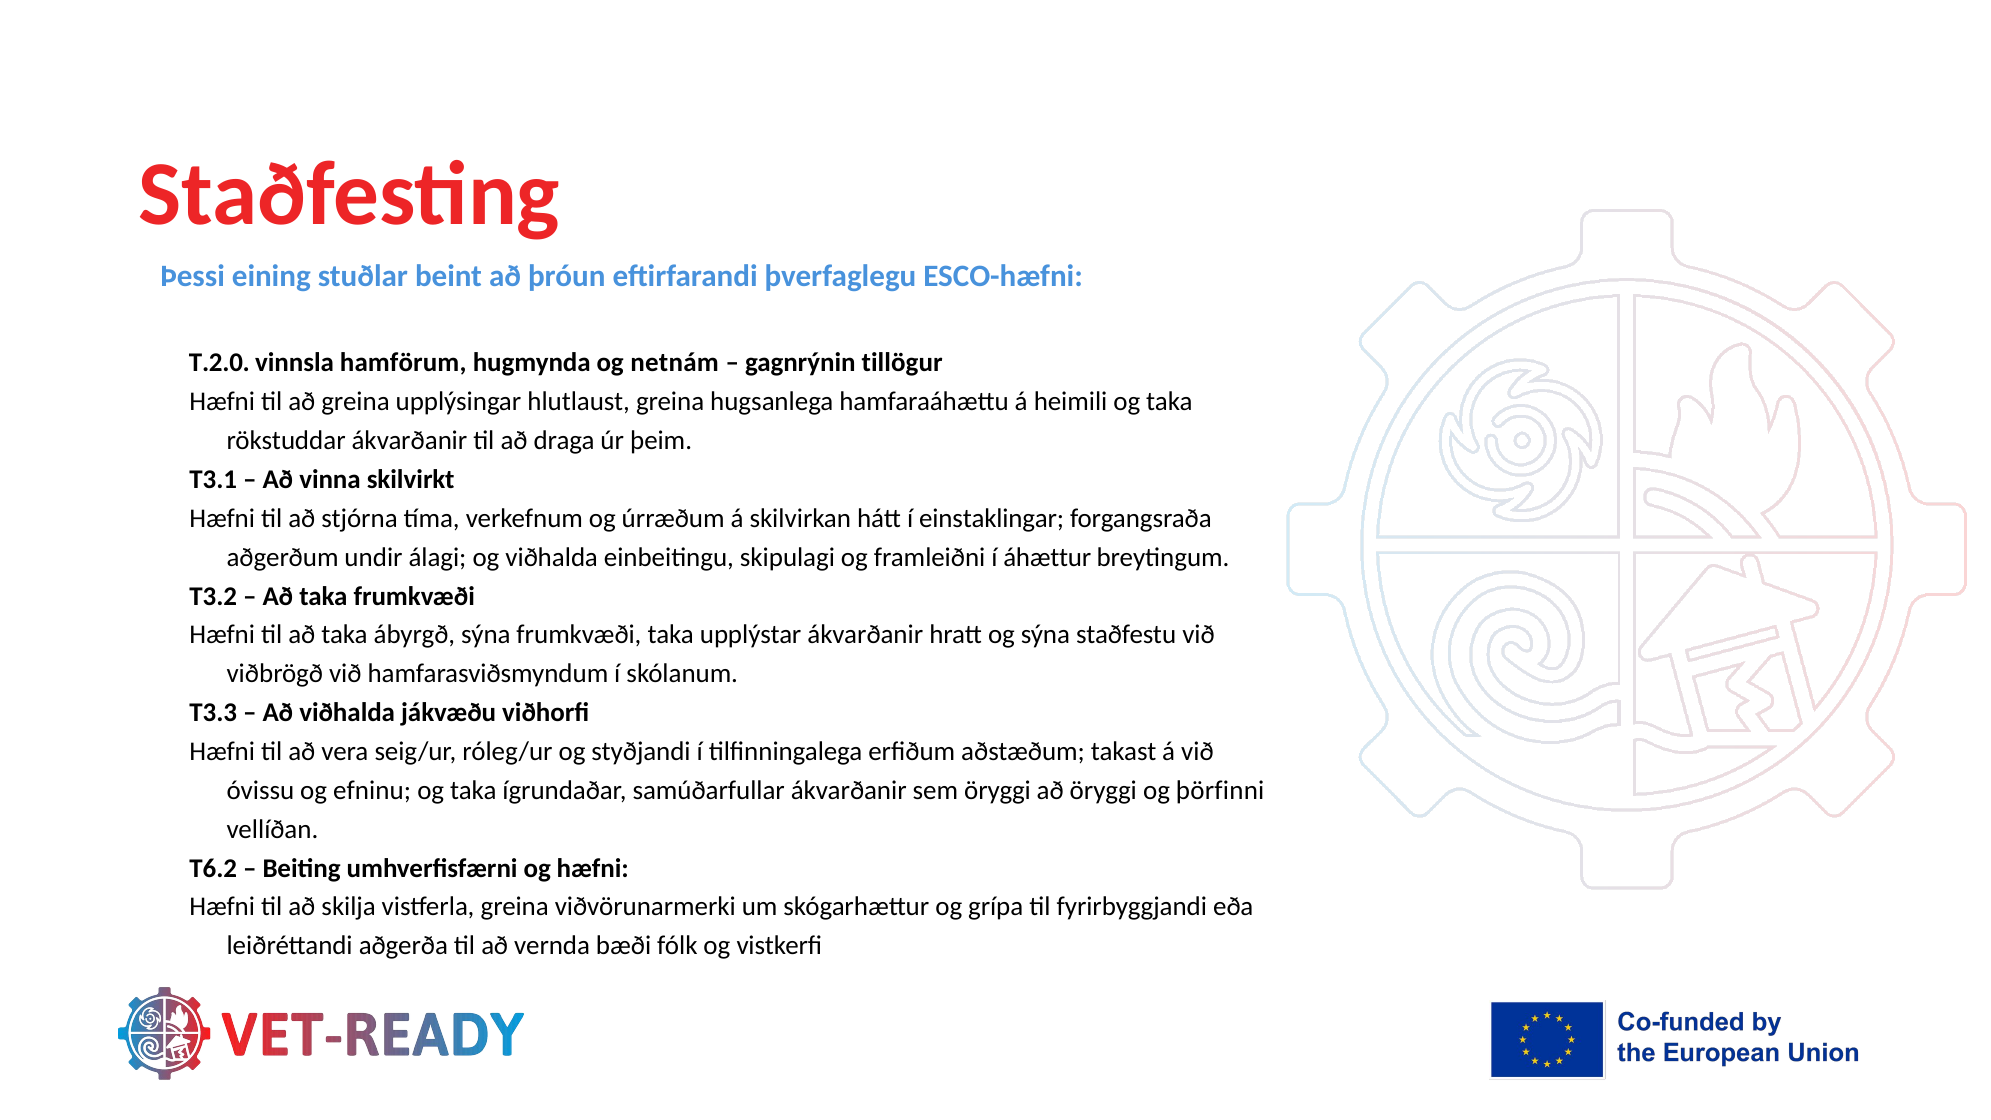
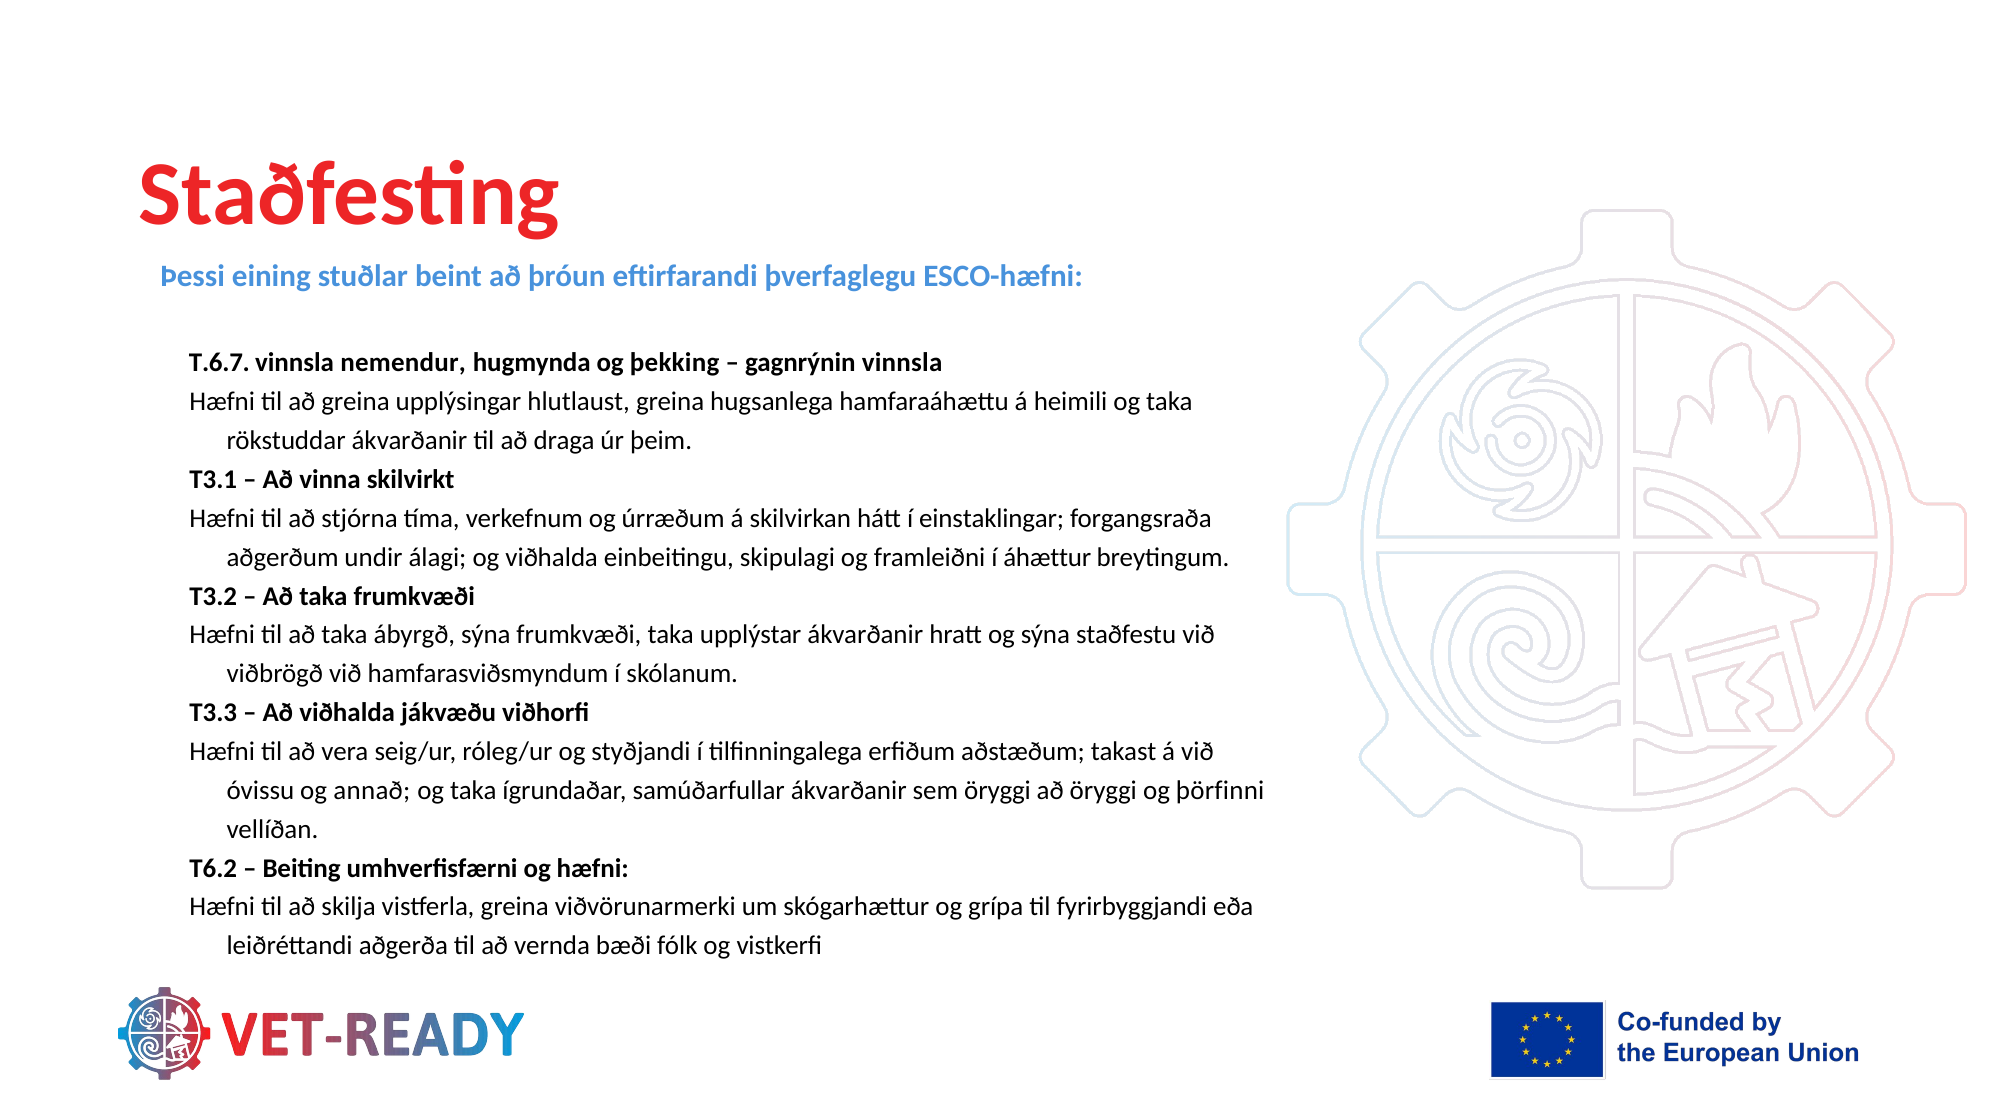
T.2.0: T.2.0 -> T.6.7
hamförum: hamförum -> nemendur
netnám: netnám -> þekking
gagnrýnin tillögur: tillögur -> vinnsla
efninu: efninu -> annað
